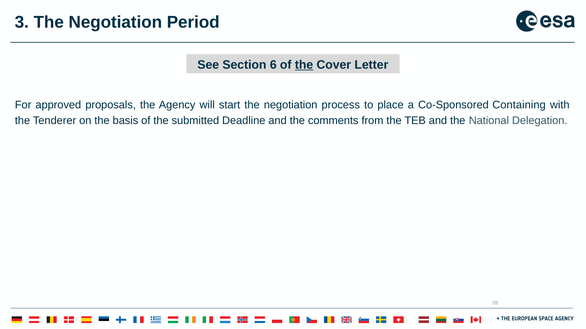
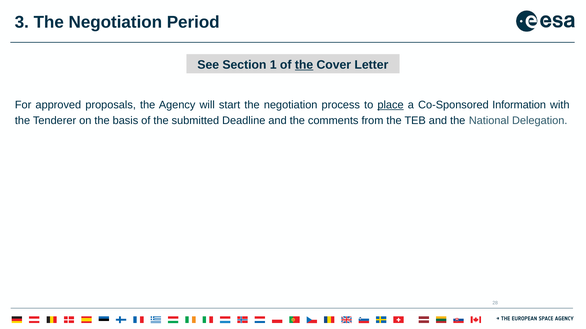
6: 6 -> 1
place underline: none -> present
Containing: Containing -> Information
